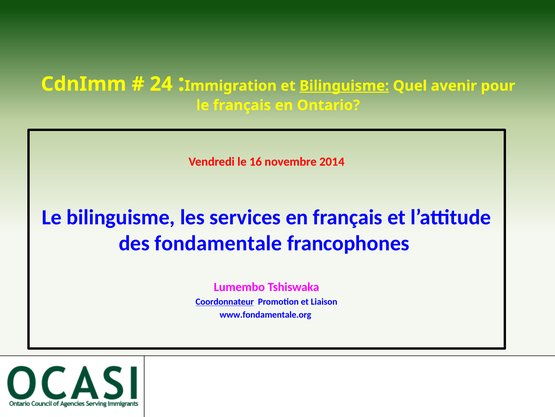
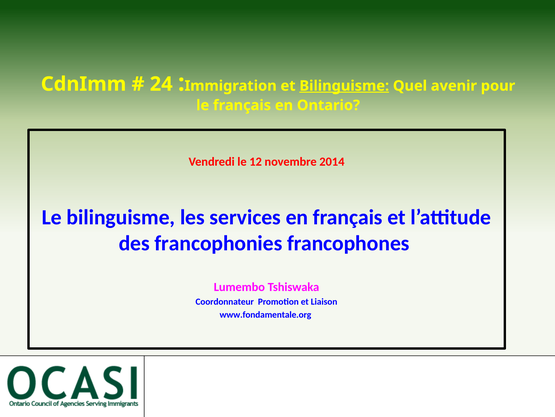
16: 16 -> 12
fondamentale: fondamentale -> francophonies
Coordonnateur underline: present -> none
